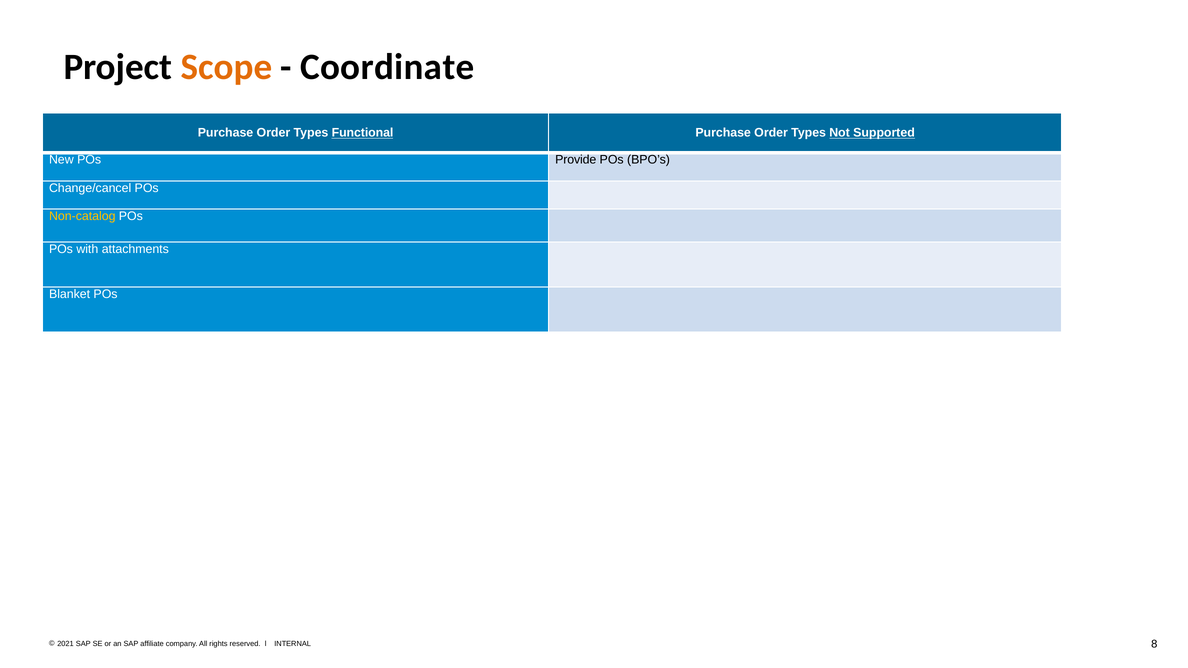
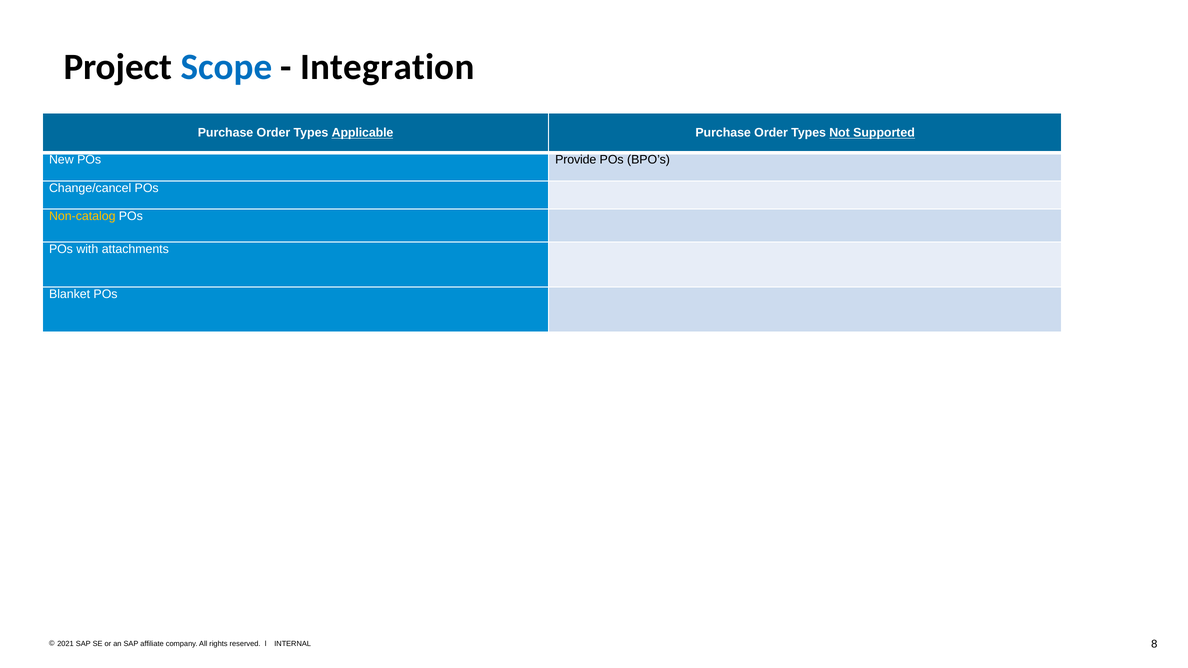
Scope colour: orange -> blue
Coordinate: Coordinate -> Integration
Functional: Functional -> Applicable
